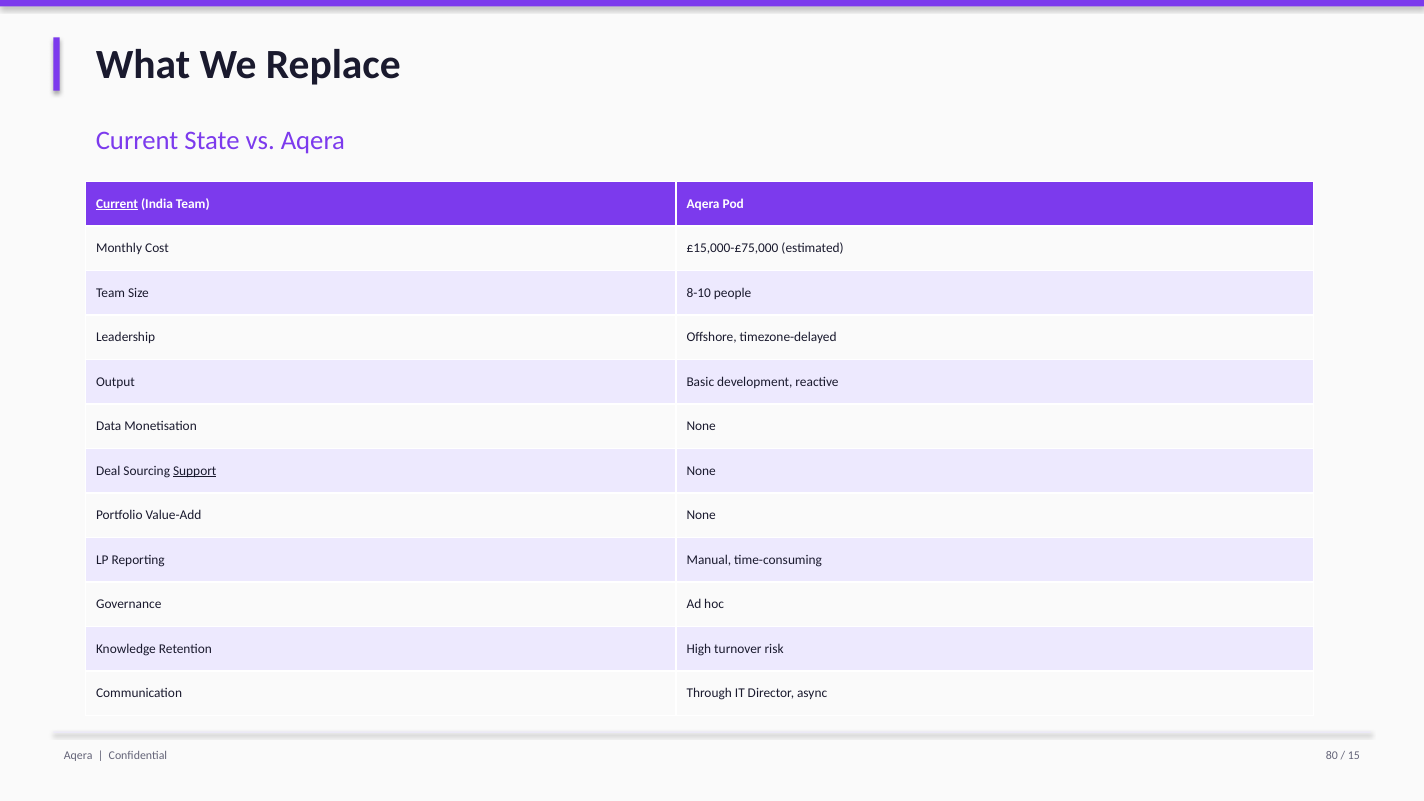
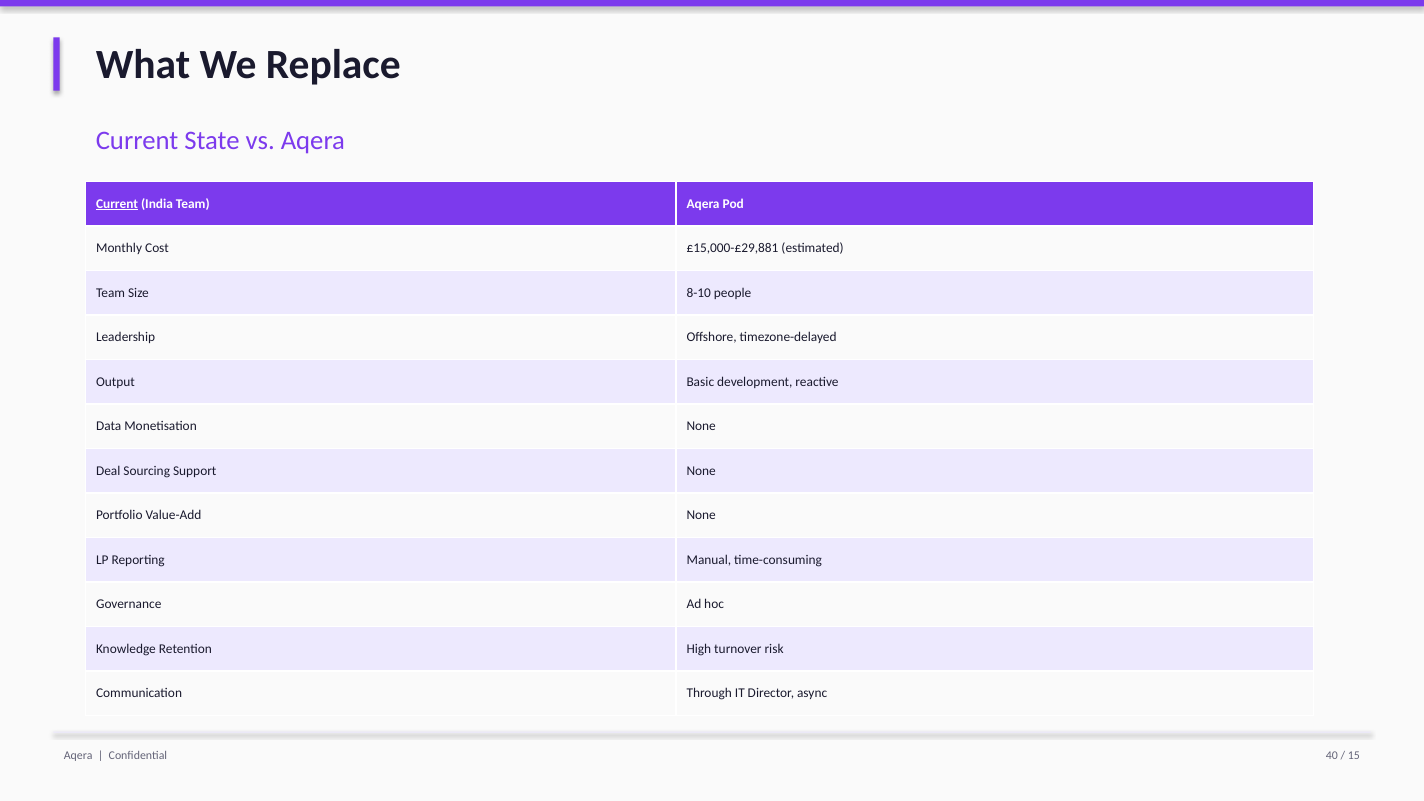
£15,000-£75,000: £15,000-£75,000 -> £15,000-£29,881
Support underline: present -> none
80: 80 -> 40
